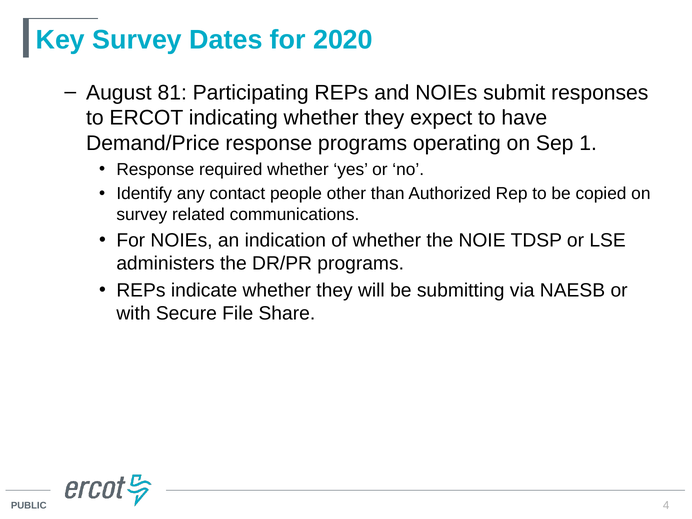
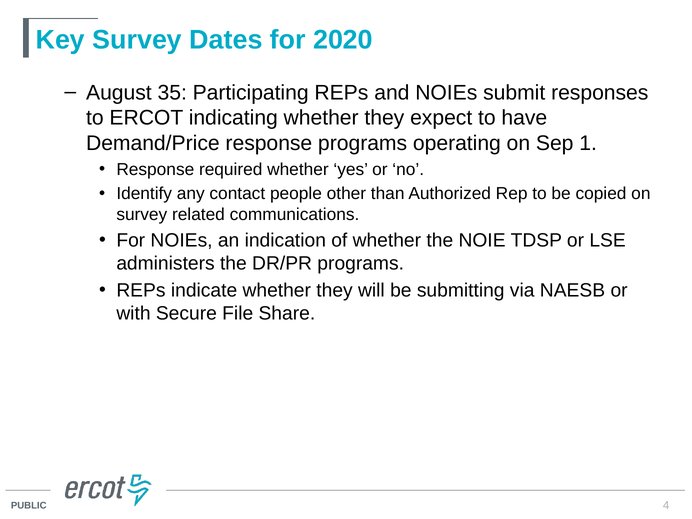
81: 81 -> 35
